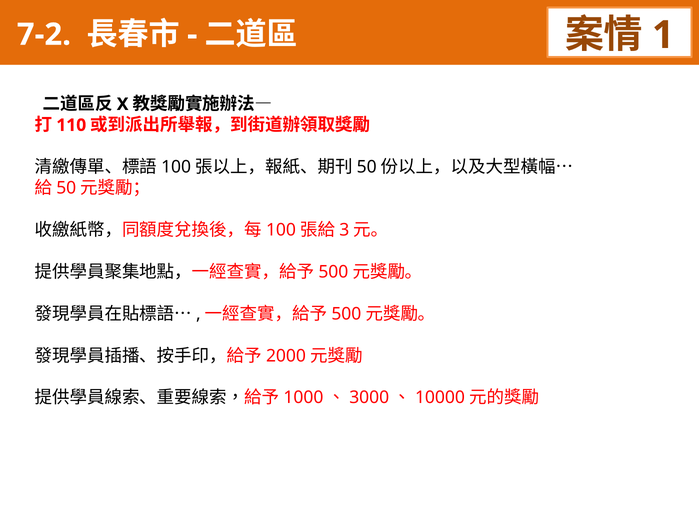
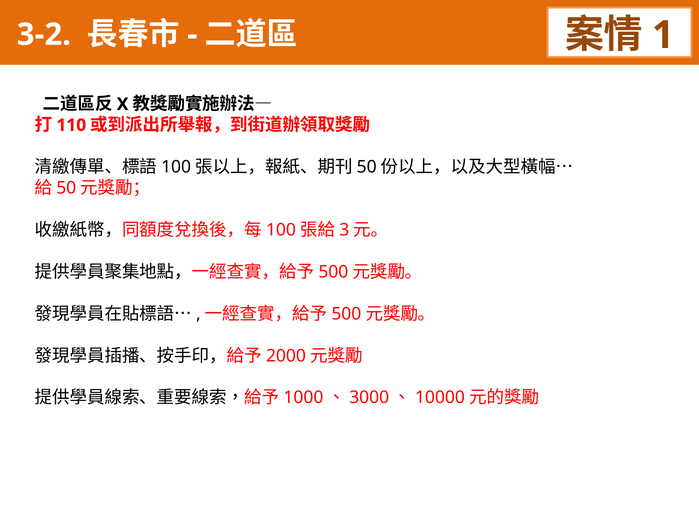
7-2: 7-2 -> 3-2
